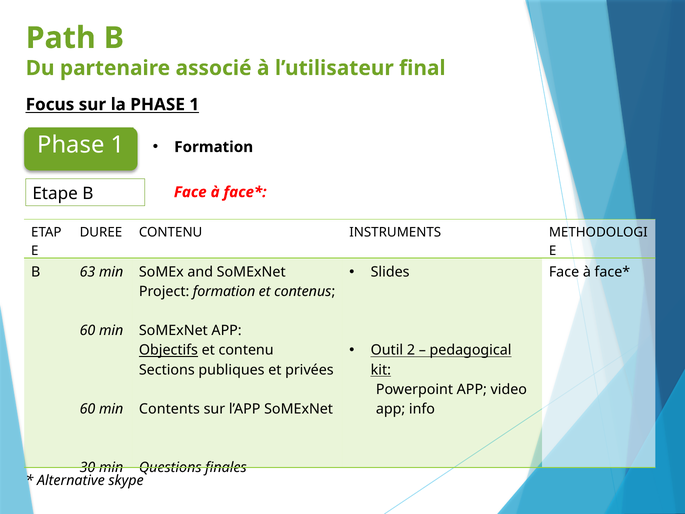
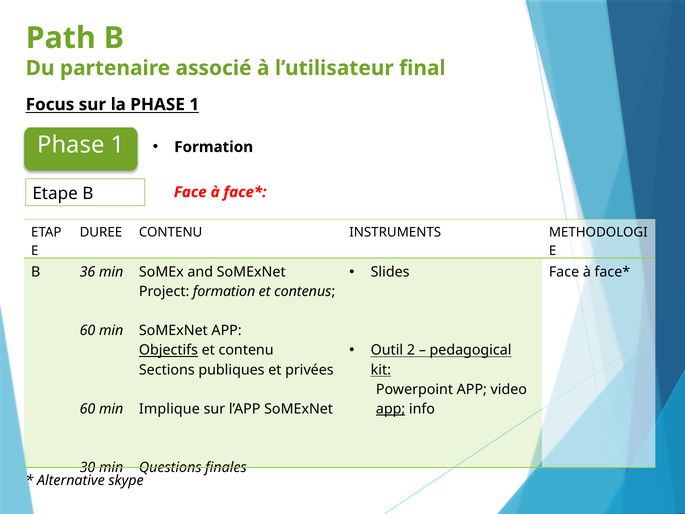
63: 63 -> 36
Contents: Contents -> Implique
app at (391, 409) underline: none -> present
